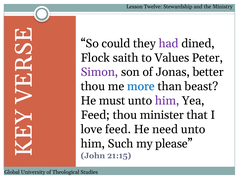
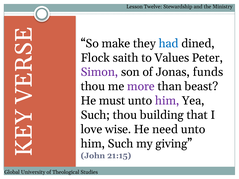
could: could -> make
had colour: purple -> blue
better: better -> funds
more colour: blue -> purple
Feed at (95, 115): Feed -> Such
minister: minister -> building
love feed: feed -> wise
please: please -> giving
